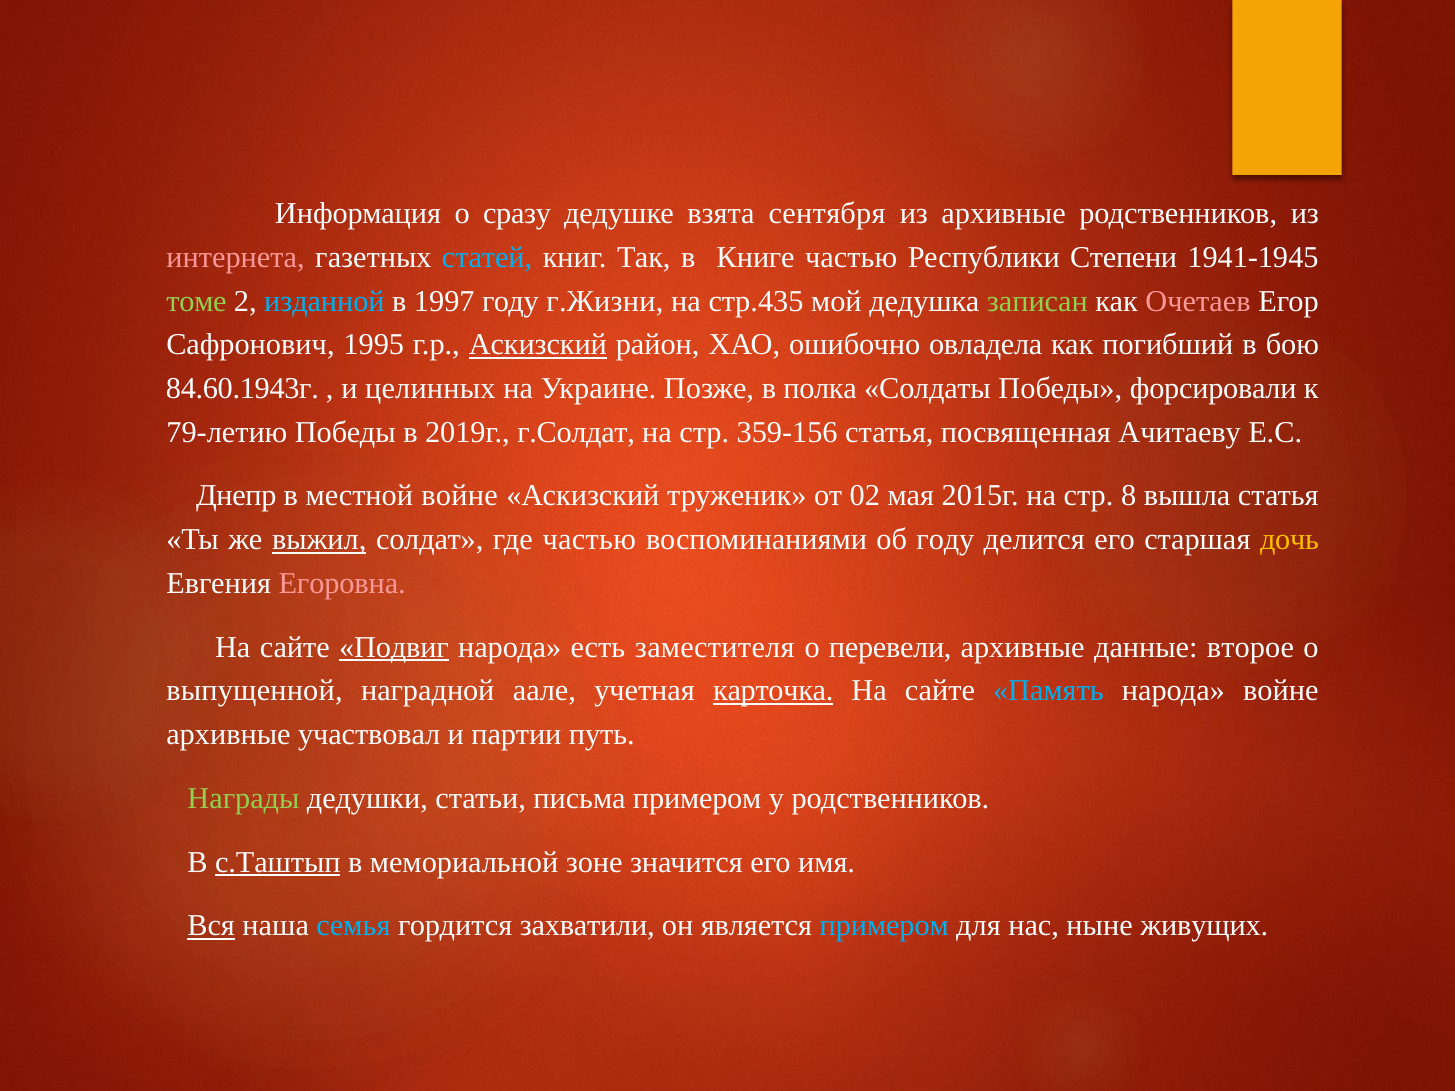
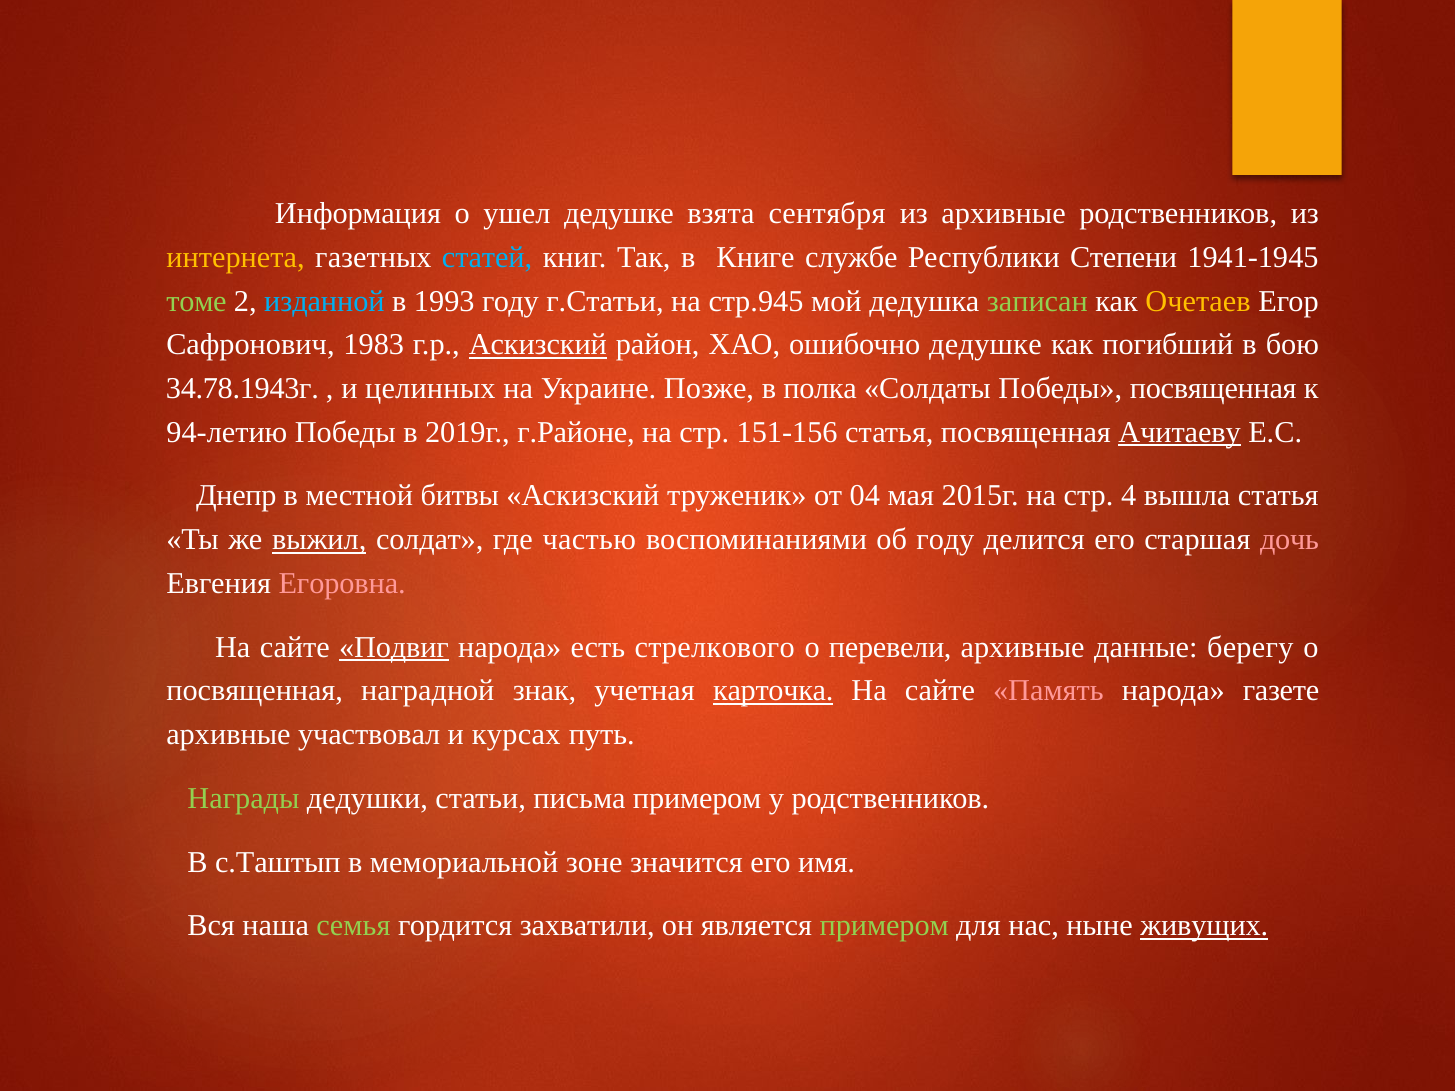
сразу: сразу -> ушел
интернета colour: pink -> yellow
Книге частью: частью -> службе
1997: 1997 -> 1993
г.Жизни: г.Жизни -> г.Статьи
стр.435: стр.435 -> стр.945
Очетаев colour: pink -> yellow
1995: 1995 -> 1983
ошибочно овладела: овладела -> дедушке
84.60.1943г: 84.60.1943г -> 34.78.1943г
Победы форсировали: форсировали -> посвященная
79-летию: 79-летию -> 94-летию
г.Солдат: г.Солдат -> г.Районе
359-156: 359-156 -> 151-156
Ачитаеву underline: none -> present
местной войне: войне -> битвы
02: 02 -> 04
8: 8 -> 4
дочь colour: yellow -> pink
заместителя: заместителя -> стрелкового
второе: второе -> берегу
выпущенной at (254, 691): выпущенной -> посвященная
аале: аале -> знак
Память colour: light blue -> pink
народа войне: войне -> газете
партии: партии -> курсах
с.Таштып underline: present -> none
Вся underline: present -> none
семья colour: light blue -> light green
примером at (884, 926) colour: light blue -> light green
живущих underline: none -> present
